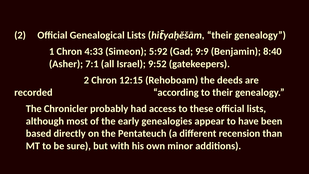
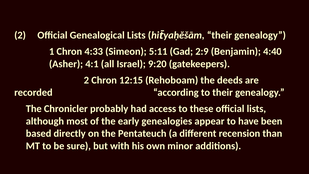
5:92: 5:92 -> 5:11
9:9: 9:9 -> 2:9
8:40: 8:40 -> 4:40
7:1: 7:1 -> 4:1
9:52: 9:52 -> 9:20
